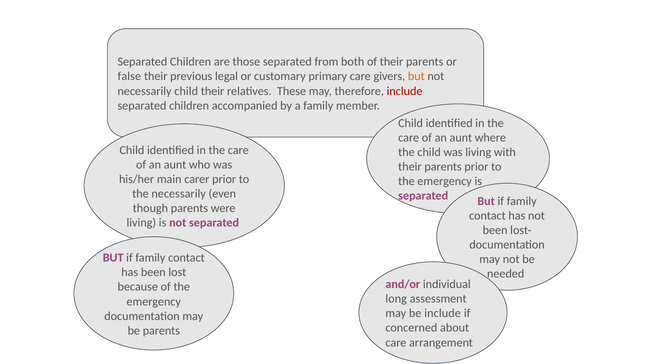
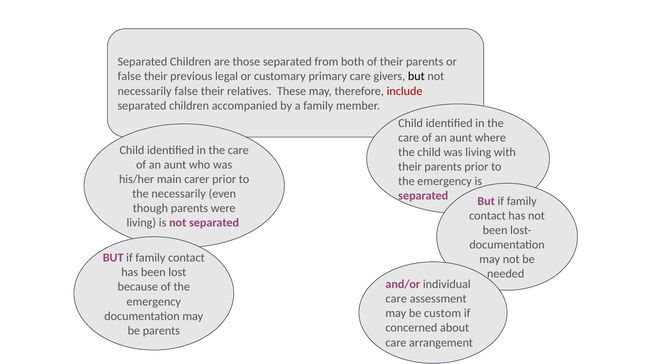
but at (416, 76) colour: orange -> black
necessarily child: child -> false
long at (396, 299): long -> care
be include: include -> custom
